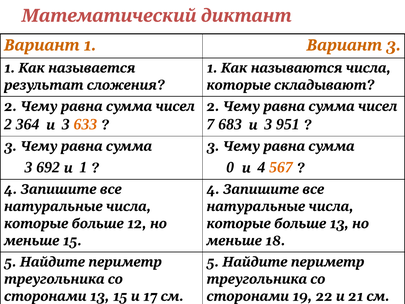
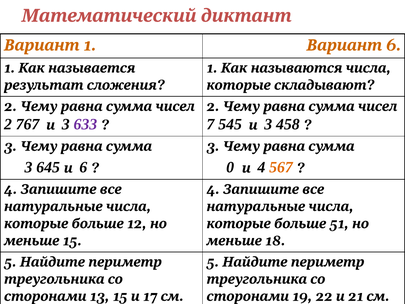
Вариант 3: 3 -> 6
364: 364 -> 767
633 colour: orange -> purple
683: 683 -> 545
951: 951 -> 458
692: 692 -> 645
и 1: 1 -> 6
13 at (339, 224): 13 -> 51
